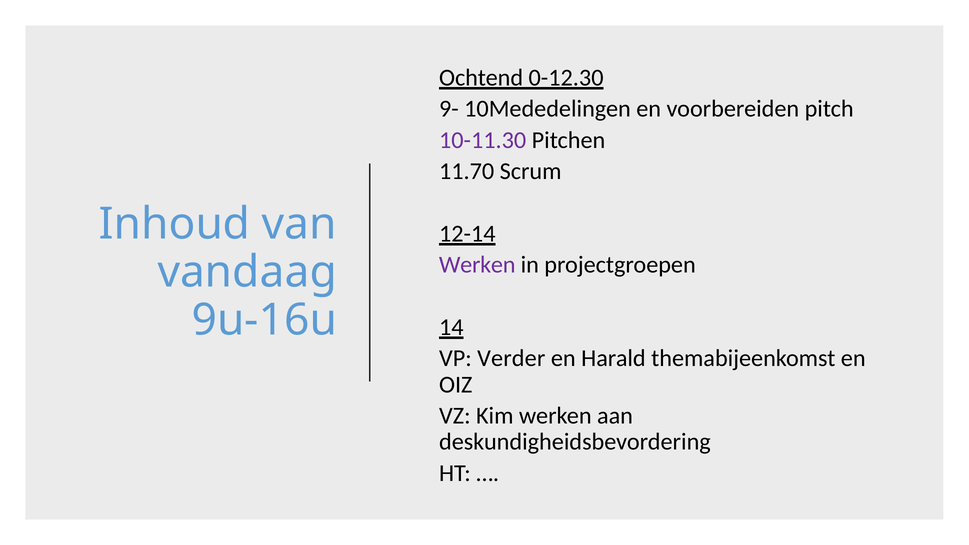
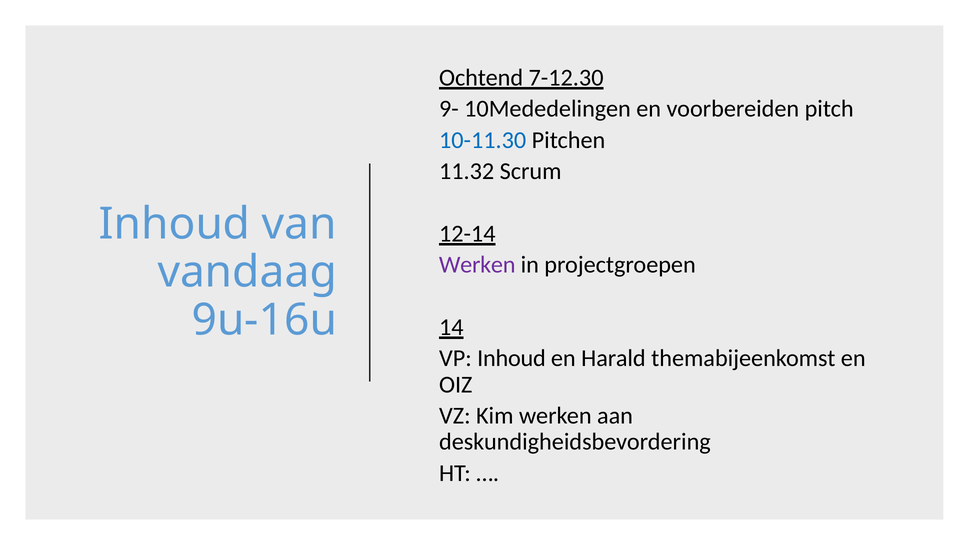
0-12.30: 0-12.30 -> 7-12.30
10-11.30 colour: purple -> blue
11.70: 11.70 -> 11.32
VP Verder: Verder -> Inhoud
